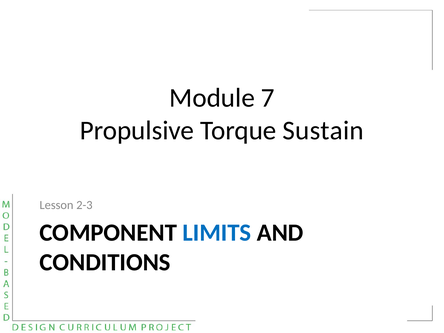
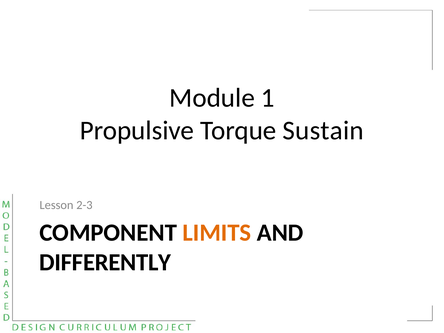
7: 7 -> 1
LIMITS colour: blue -> orange
CONDITIONS: CONDITIONS -> DIFFERENTLY
